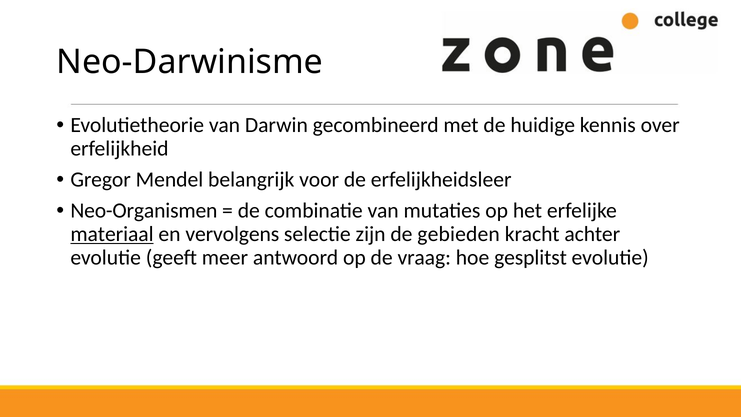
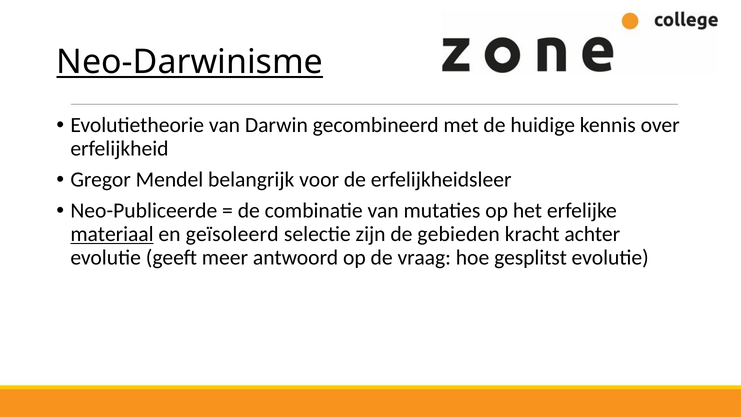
Neo-Darwinisme underline: none -> present
Neo-Organismen: Neo-Organismen -> Neo-Publiceerde
vervolgens: vervolgens -> geïsoleerd
